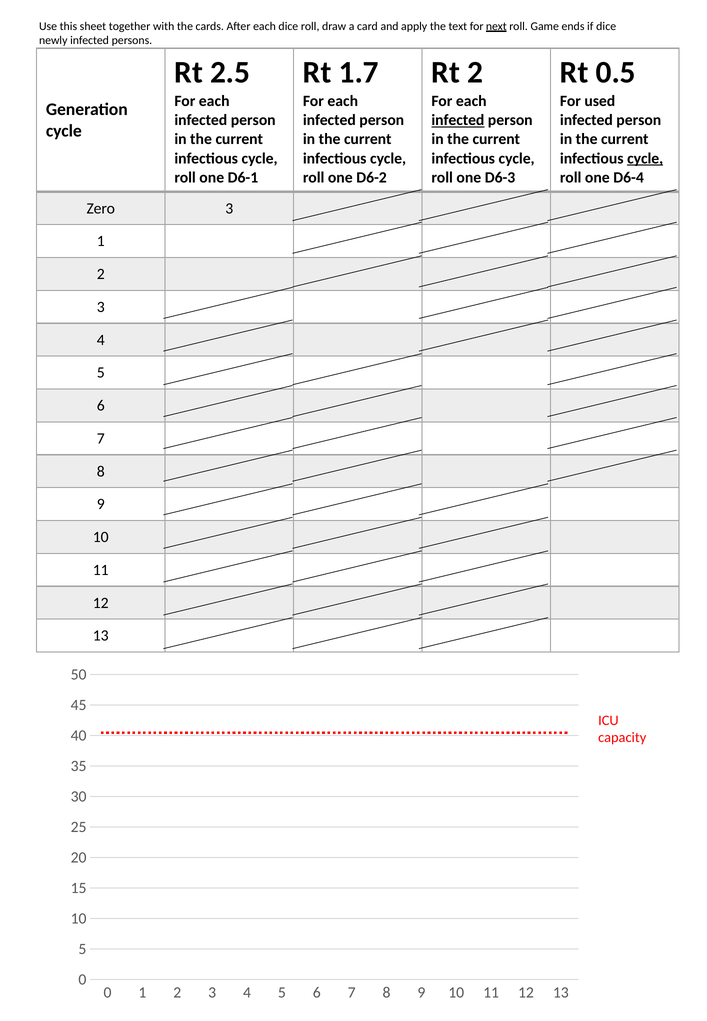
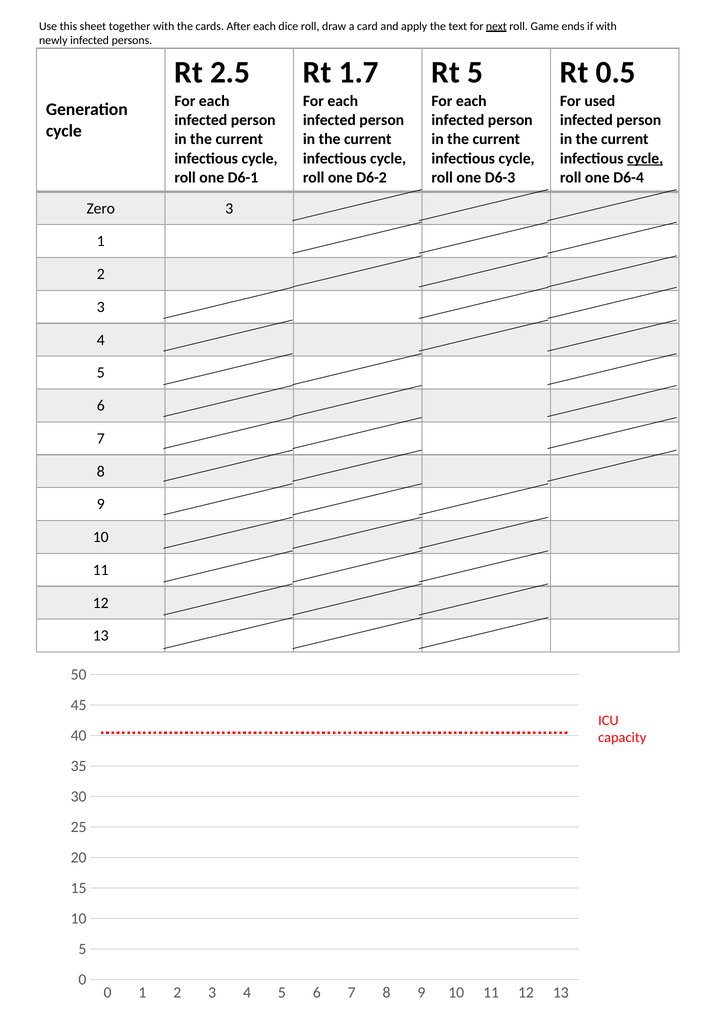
if dice: dice -> with
Rt 2: 2 -> 5
infected at (458, 120) underline: present -> none
